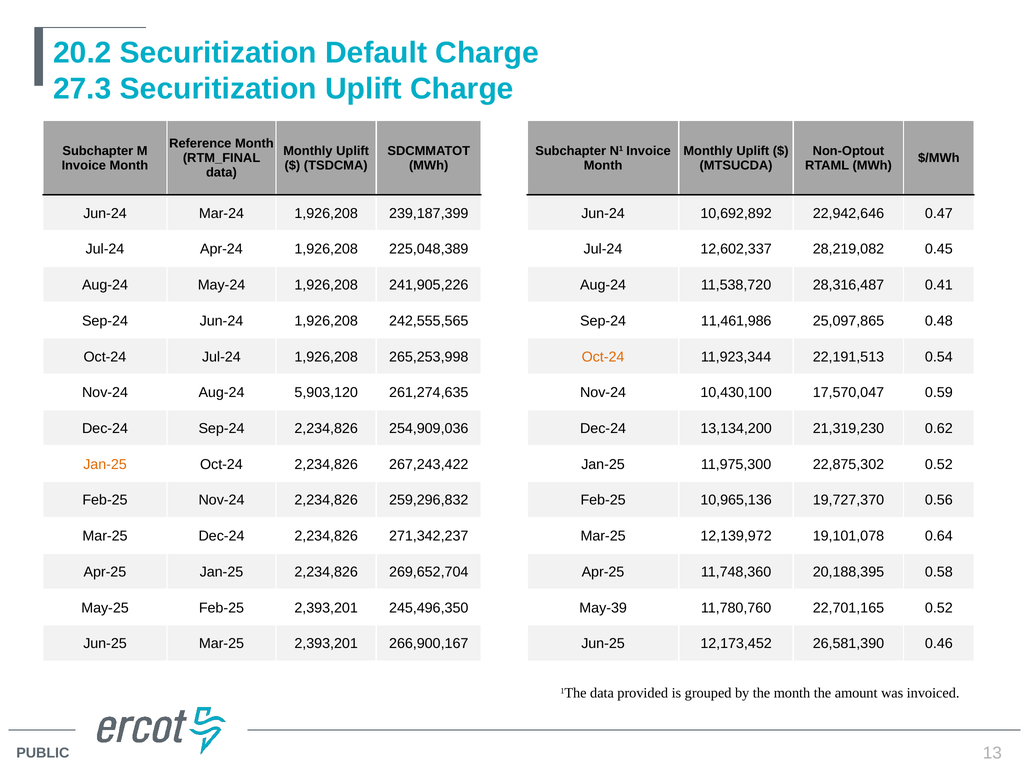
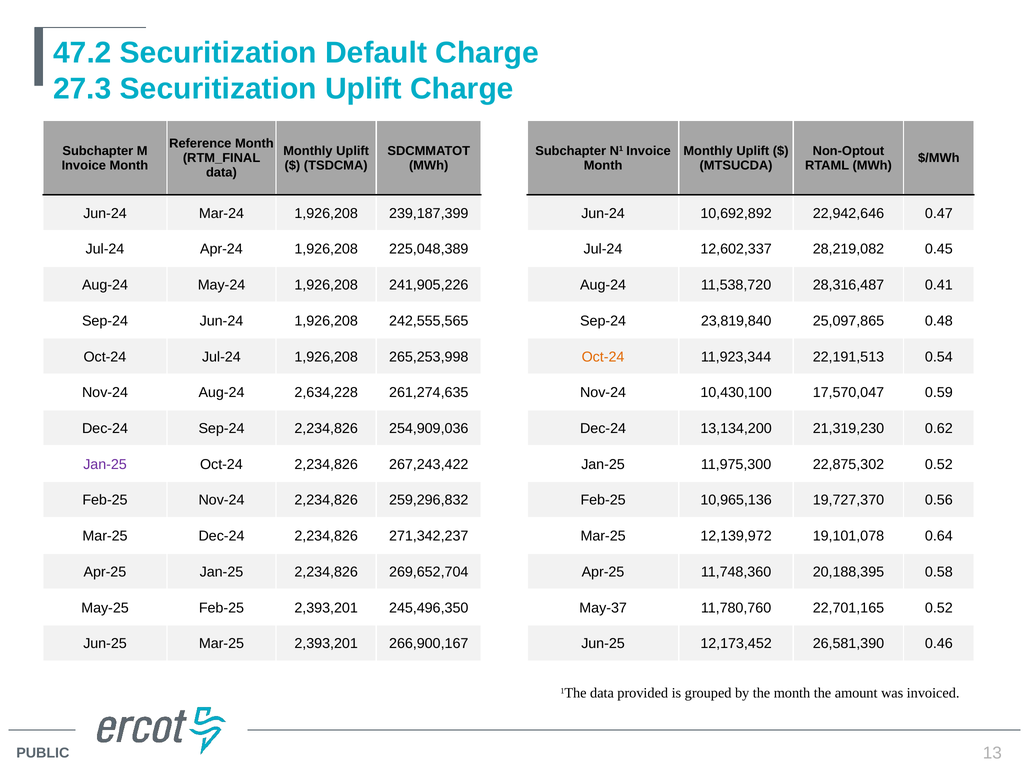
20.2: 20.2 -> 47.2
11,461,986: 11,461,986 -> 23,819,840
5,903,120: 5,903,120 -> 2,634,228
Jan-25 at (105, 465) colour: orange -> purple
May-39: May-39 -> May-37
